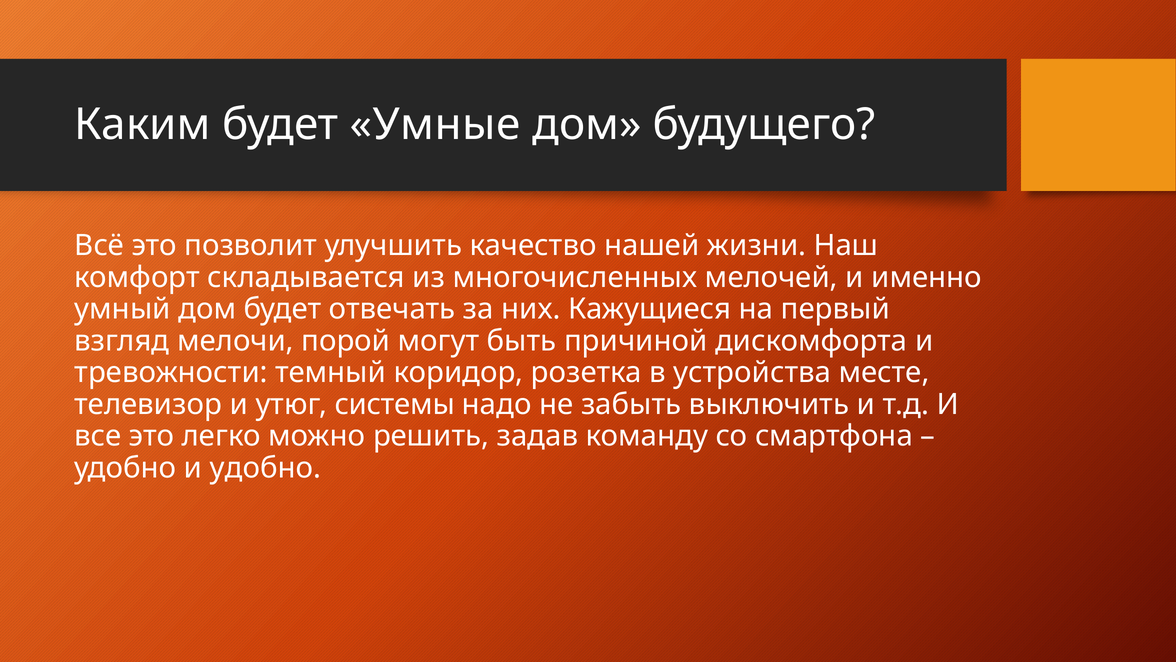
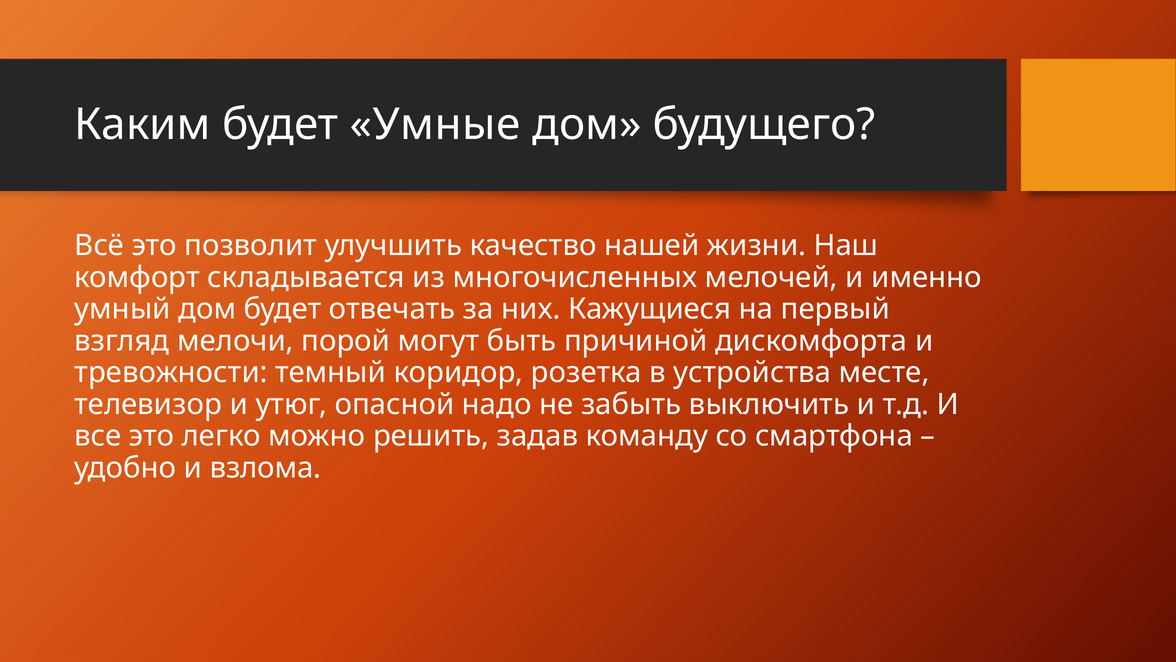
системы: системы -> опасной
и удобно: удобно -> взлома
